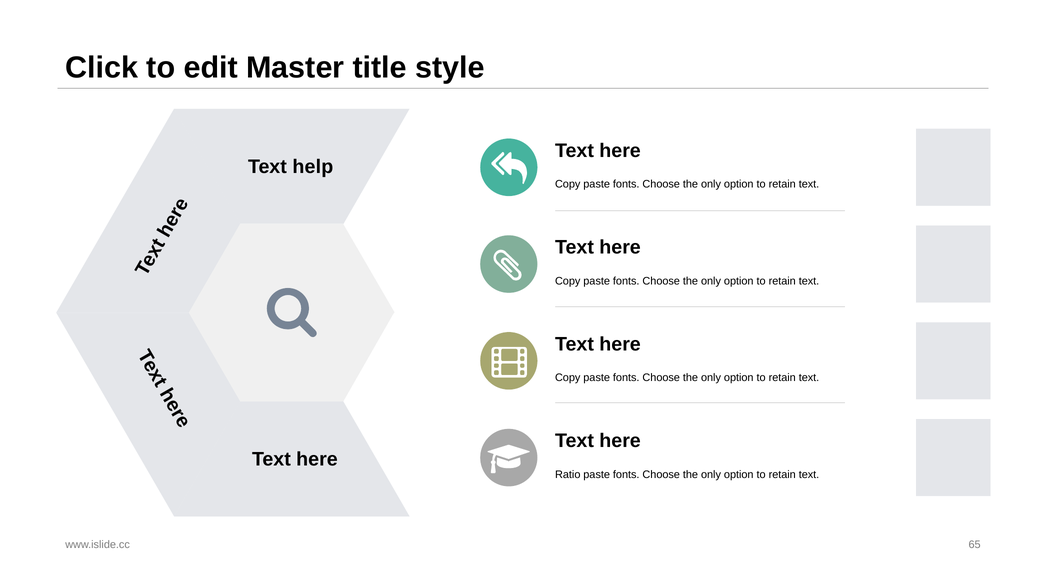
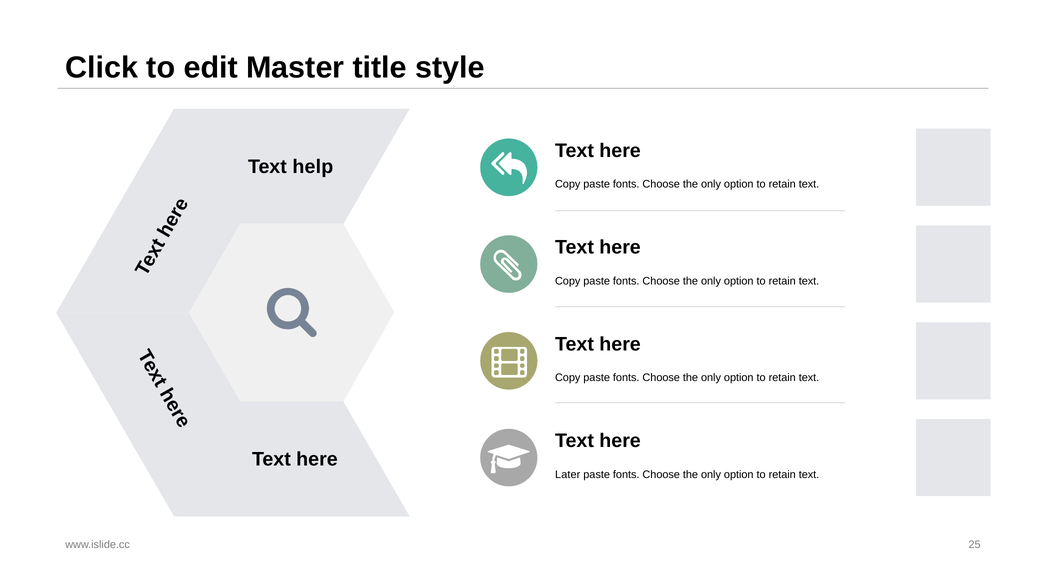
Ratio: Ratio -> Later
65: 65 -> 25
